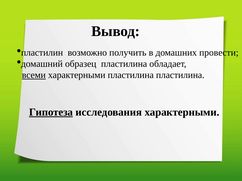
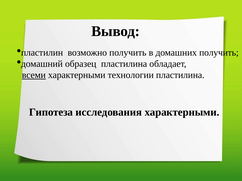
домашних провести: провести -> получить
характерными пластилина: пластилина -> технологии
Гипотеза underline: present -> none
